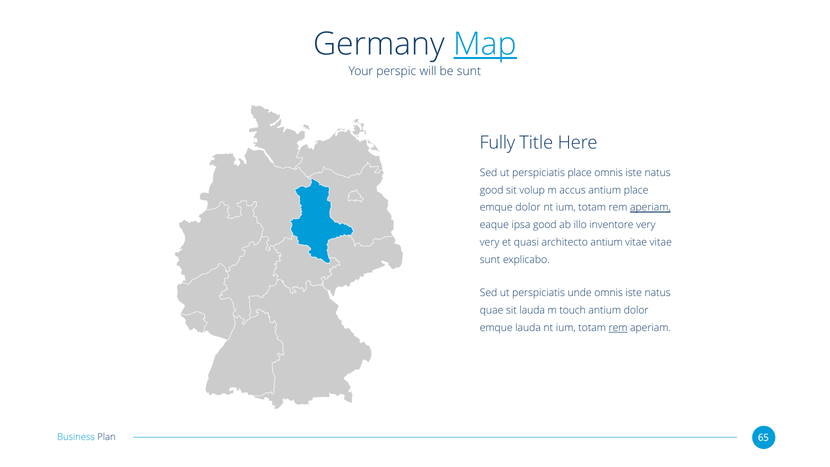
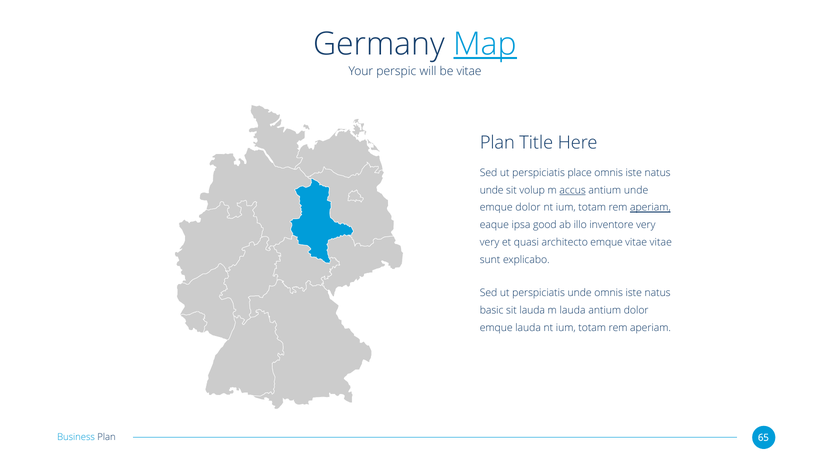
be sunt: sunt -> vitae
Fully at (497, 143): Fully -> Plan
good at (492, 190): good -> unde
accus underline: none -> present
antium place: place -> unde
architecto antium: antium -> emque
quae: quae -> basic
m touch: touch -> lauda
rem at (618, 328) underline: present -> none
